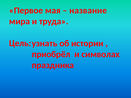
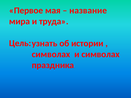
приобрёл at (51, 54): приобрёл -> символах
